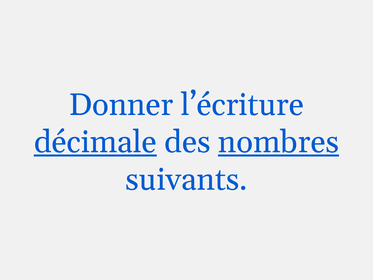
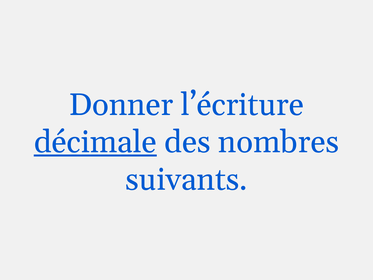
nombres underline: present -> none
